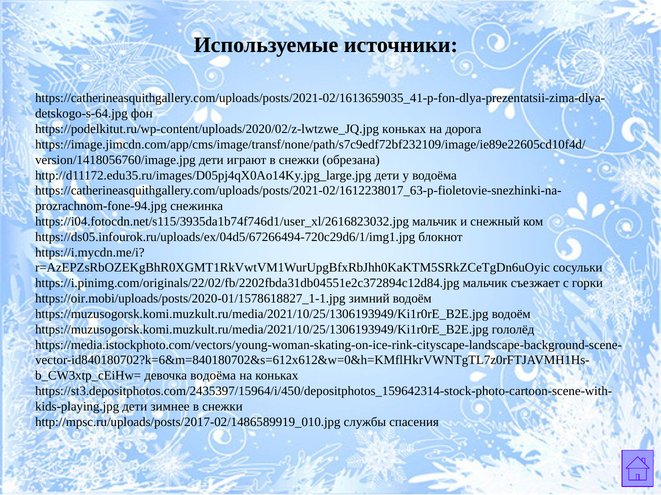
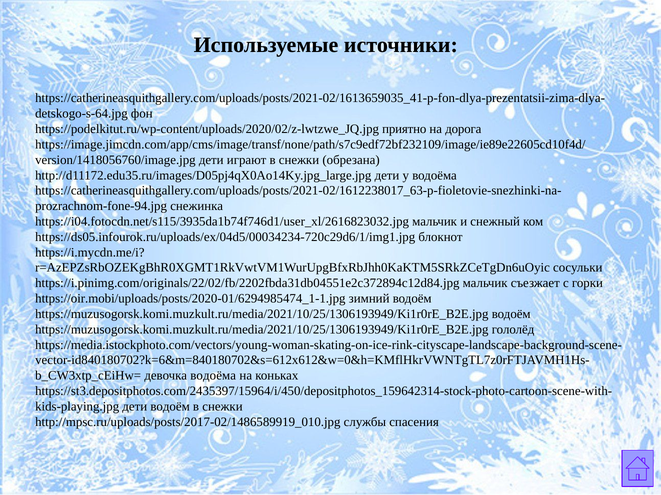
https://podelkitut.ru/wp-content/uploads/2020/02/z-lwtzwe_JQ.jpg коньках: коньках -> приятно
https://ds05.infourok.ru/uploads/ex/04d5/67266494-720c29d6/1/img1.jpg: https://ds05.infourok.ru/uploads/ex/04d5/67266494-720c29d6/1/img1.jpg -> https://ds05.infourok.ru/uploads/ex/04d5/00034234-720c29d6/1/img1.jpg
https://oir.mobi/uploads/posts/2020-01/1578618827_1-1.jpg: https://oir.mobi/uploads/posts/2020-01/1578618827_1-1.jpg -> https://oir.mobi/uploads/posts/2020-01/6294985474_1-1.jpg
дети зимнее: зимнее -> водоём
